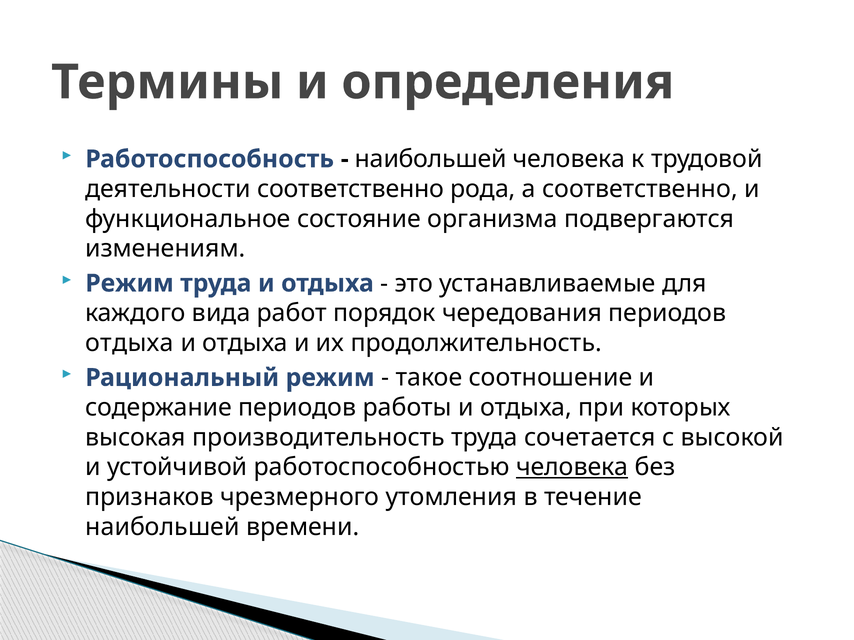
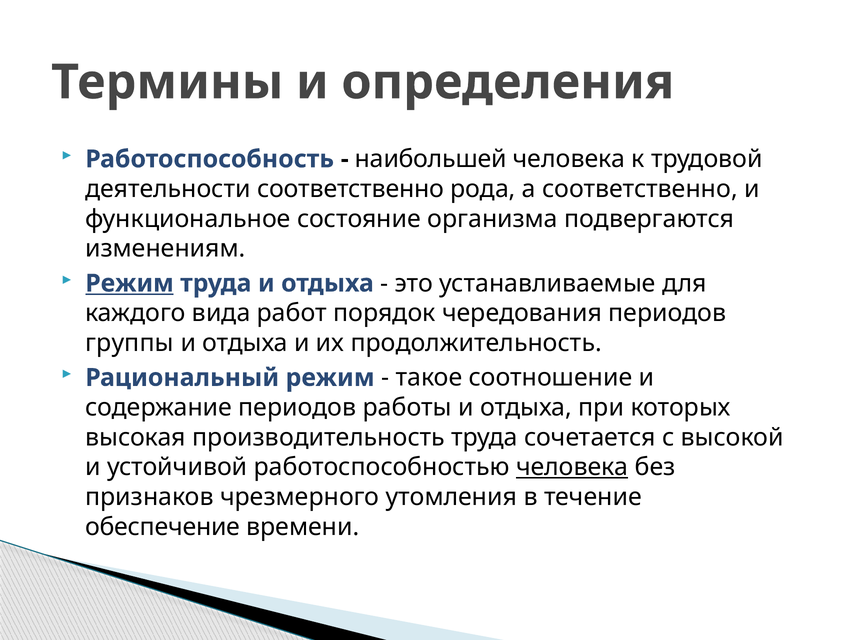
Режим at (130, 284) underline: none -> present
отдыха at (130, 343): отдыха -> группы
наибольшей at (162, 527): наибольшей -> обеспечение
